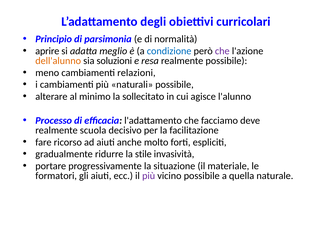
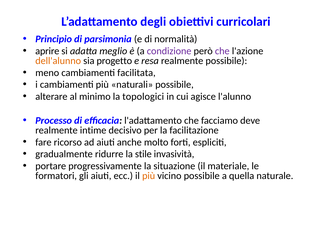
condizione colour: blue -> purple
soluzioni: soluzioni -> progetto
relazioni: relazioni -> facilitata
sollecitato: sollecitato -> topologici
scuola: scuola -> intime
più at (149, 176) colour: purple -> orange
